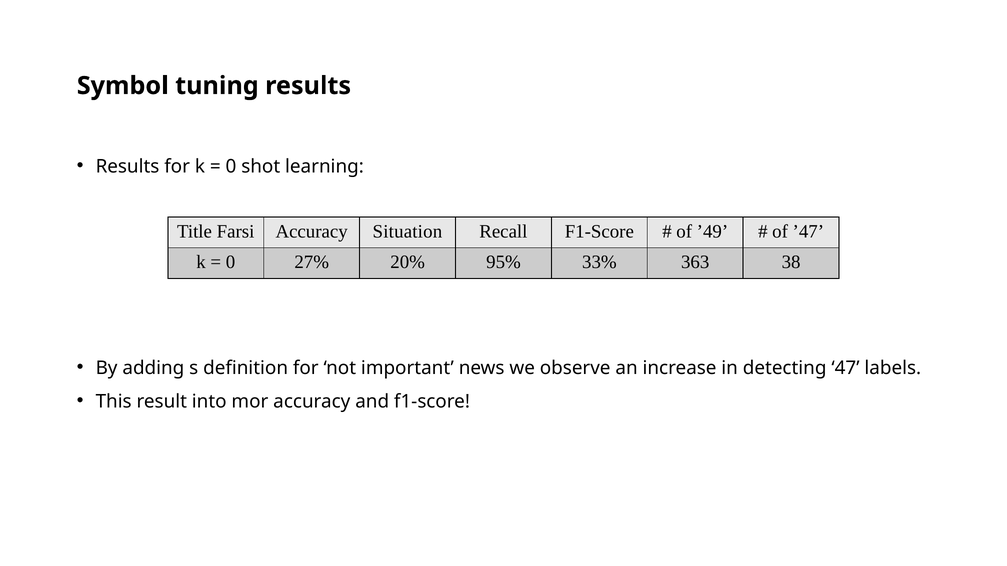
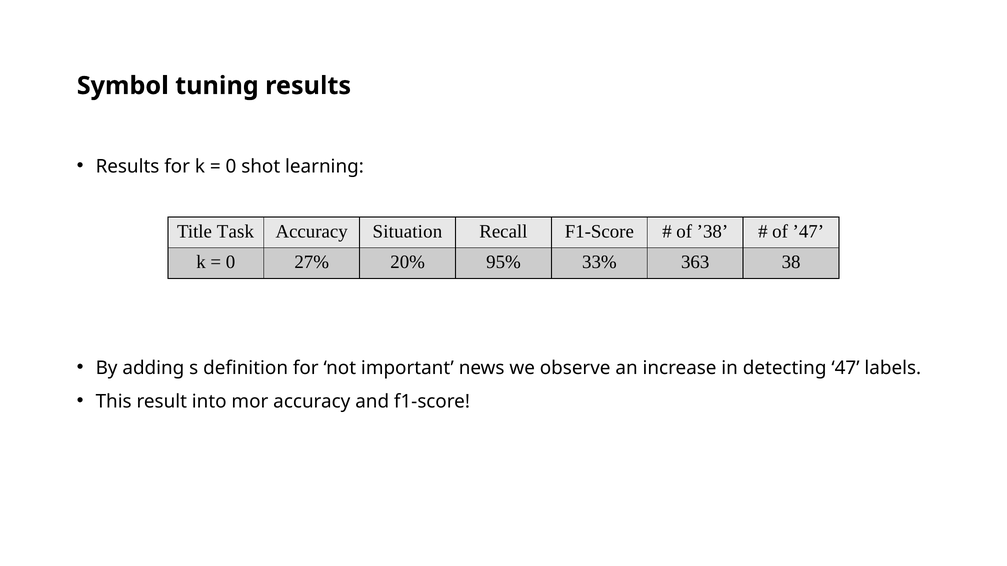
Farsi: Farsi -> Task
’49: ’49 -> ’38
